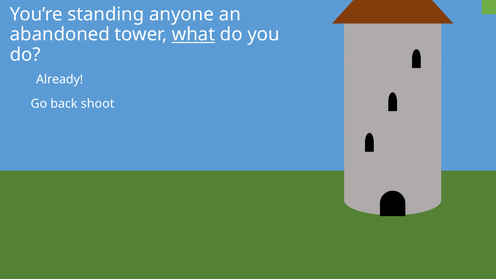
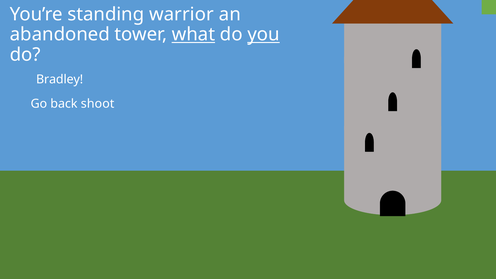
anyone: anyone -> warrior
you underline: none -> present
Already: Already -> Bradley
